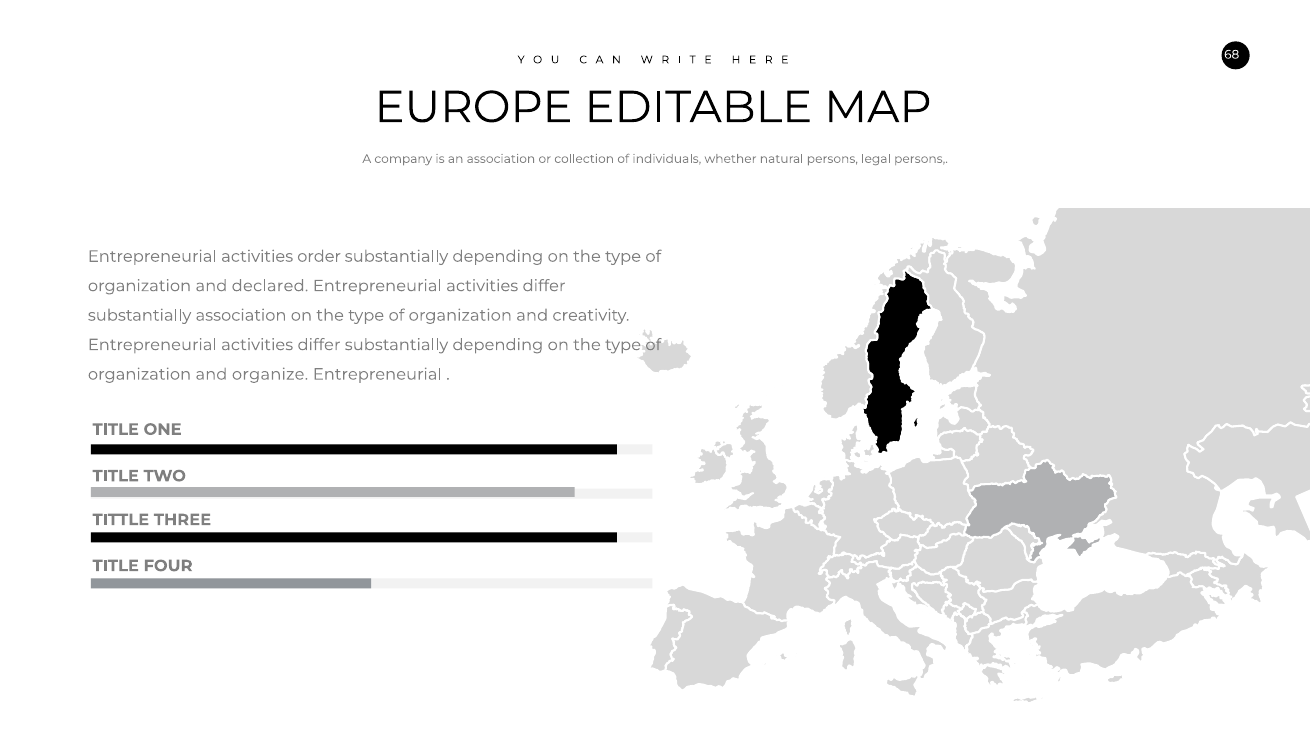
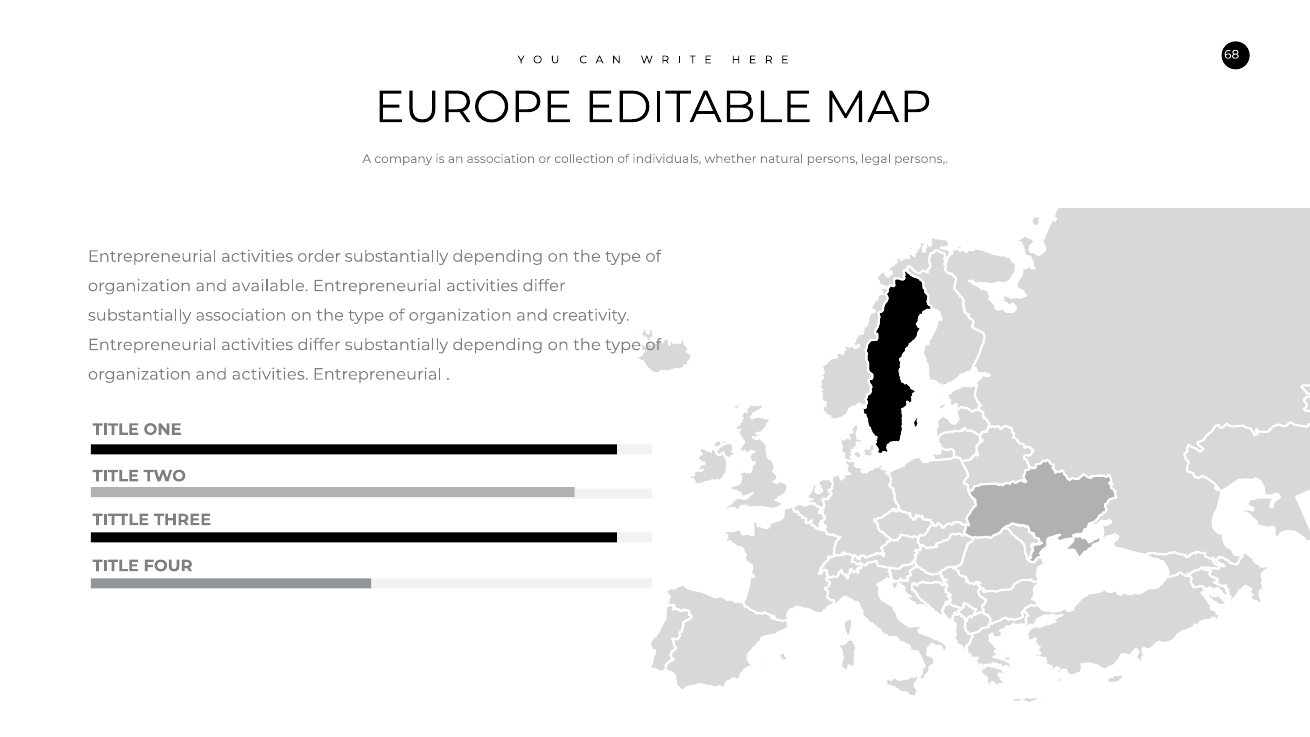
declared: declared -> available
and organize: organize -> activities
